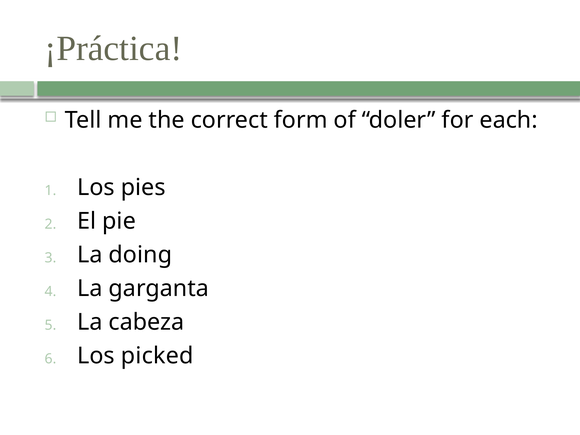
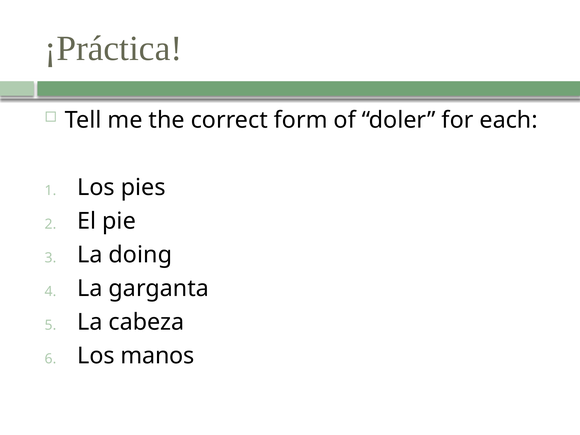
picked: picked -> manos
